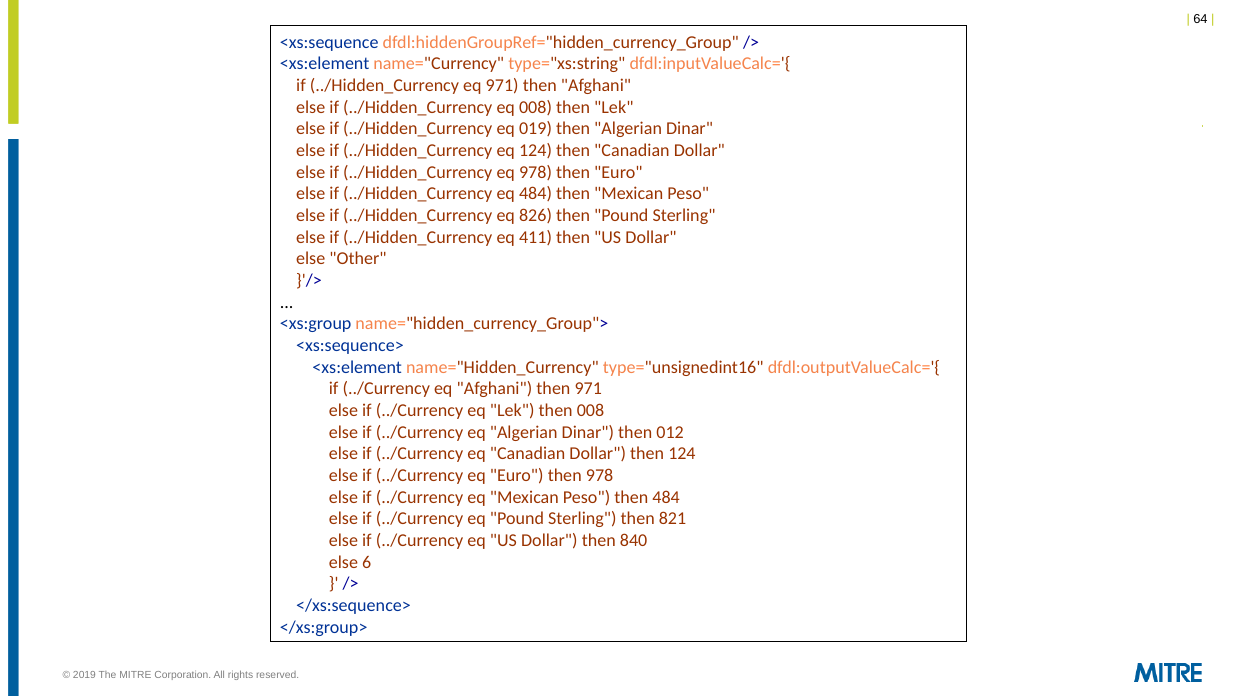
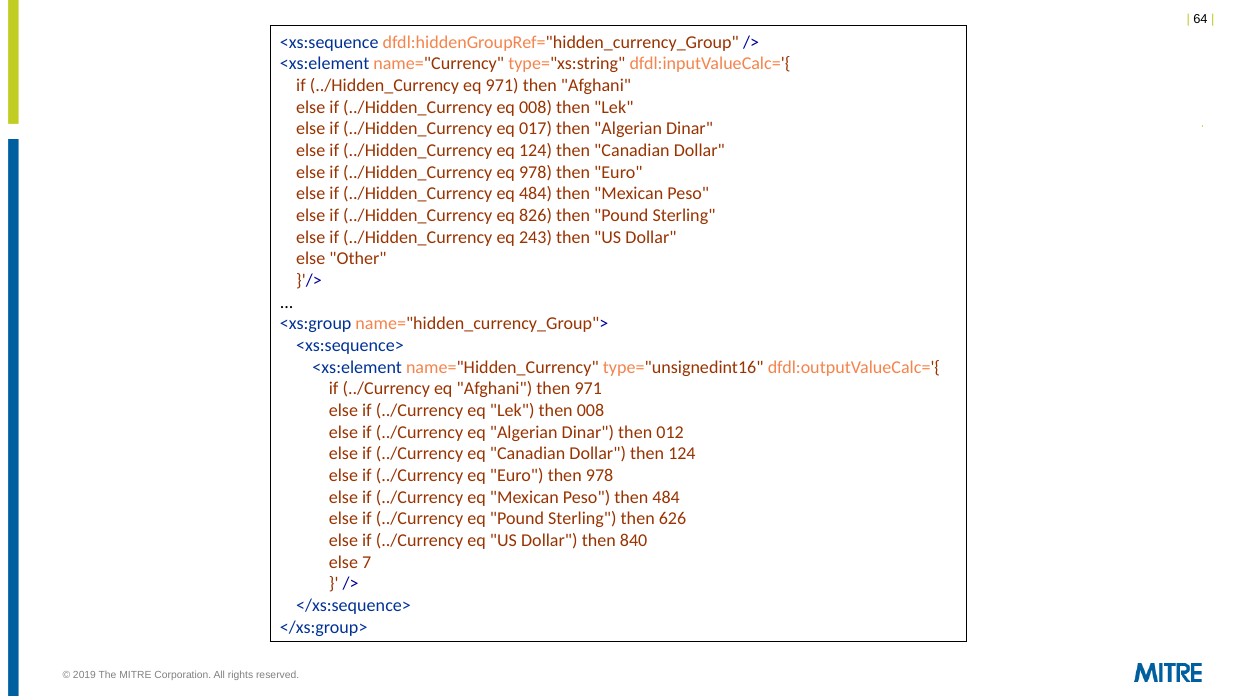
019: 019 -> 017
411: 411 -> 243
821: 821 -> 626
6: 6 -> 7
